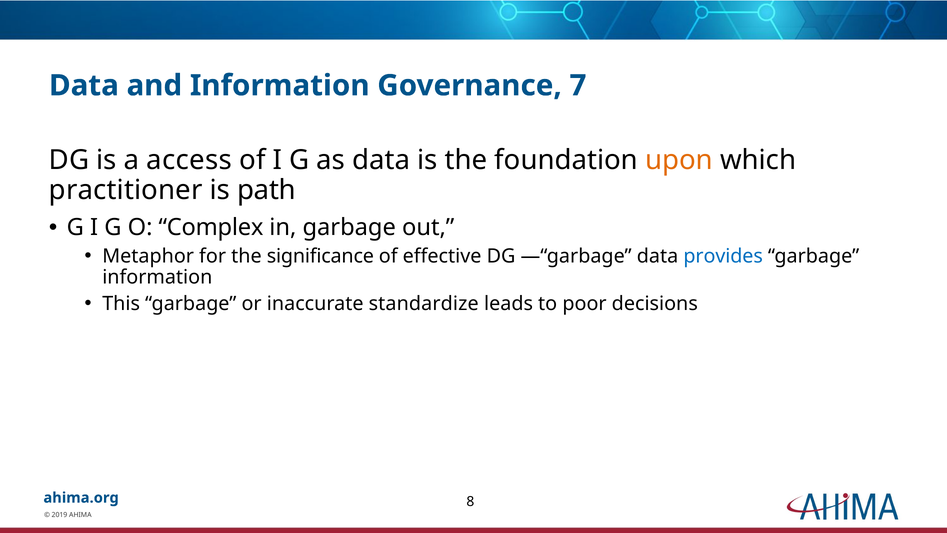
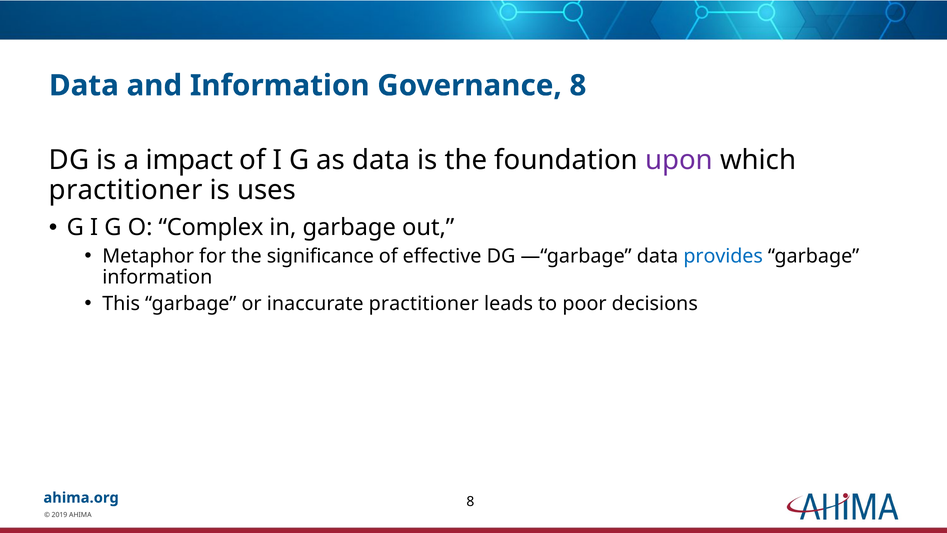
Governance 7: 7 -> 8
access: access -> impact
upon colour: orange -> purple
path: path -> uses
inaccurate standardize: standardize -> practitioner
